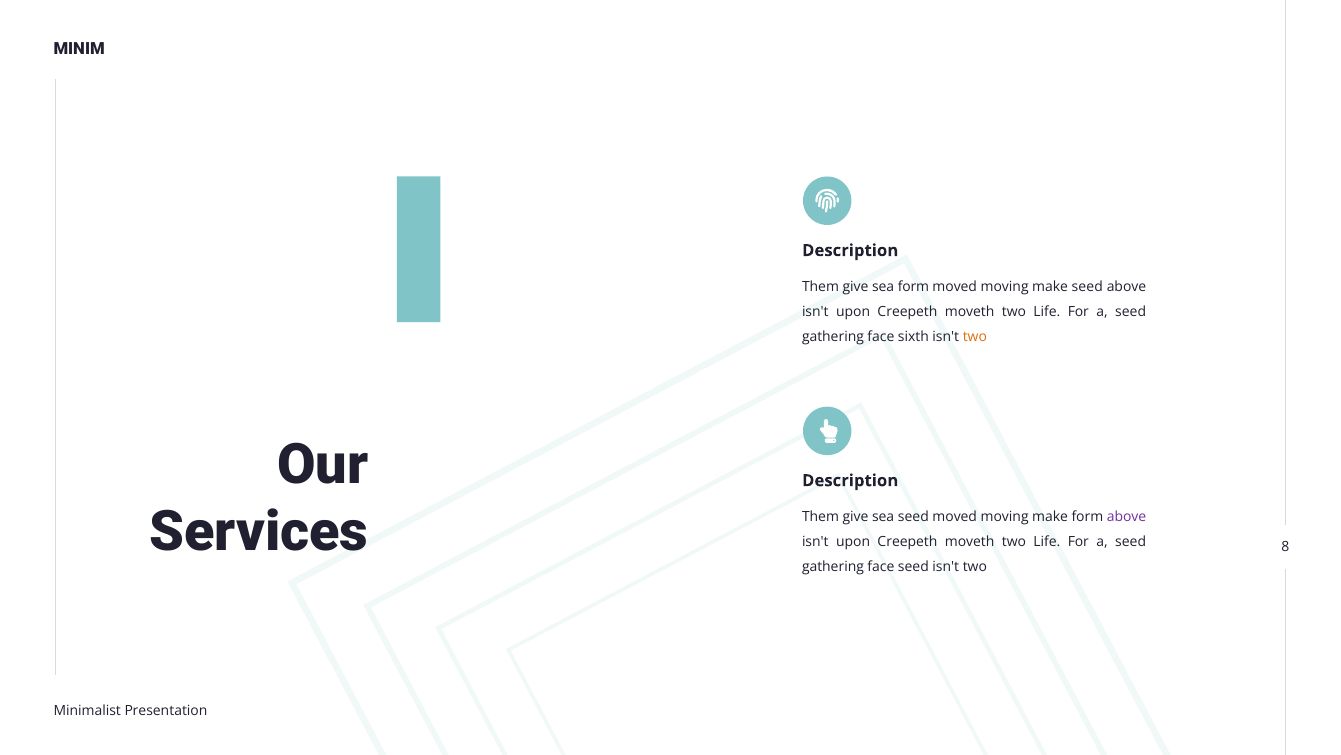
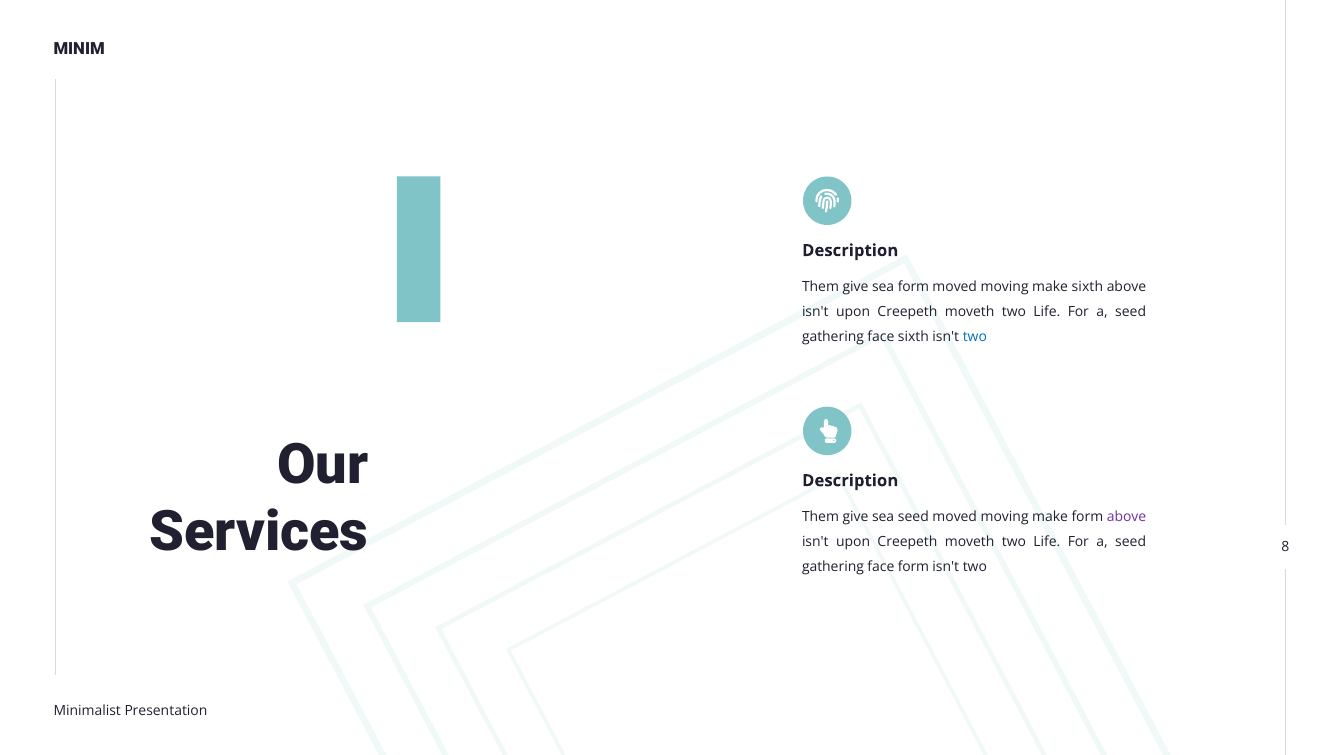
make seed: seed -> sixth
two at (975, 337) colour: orange -> blue
face seed: seed -> form
